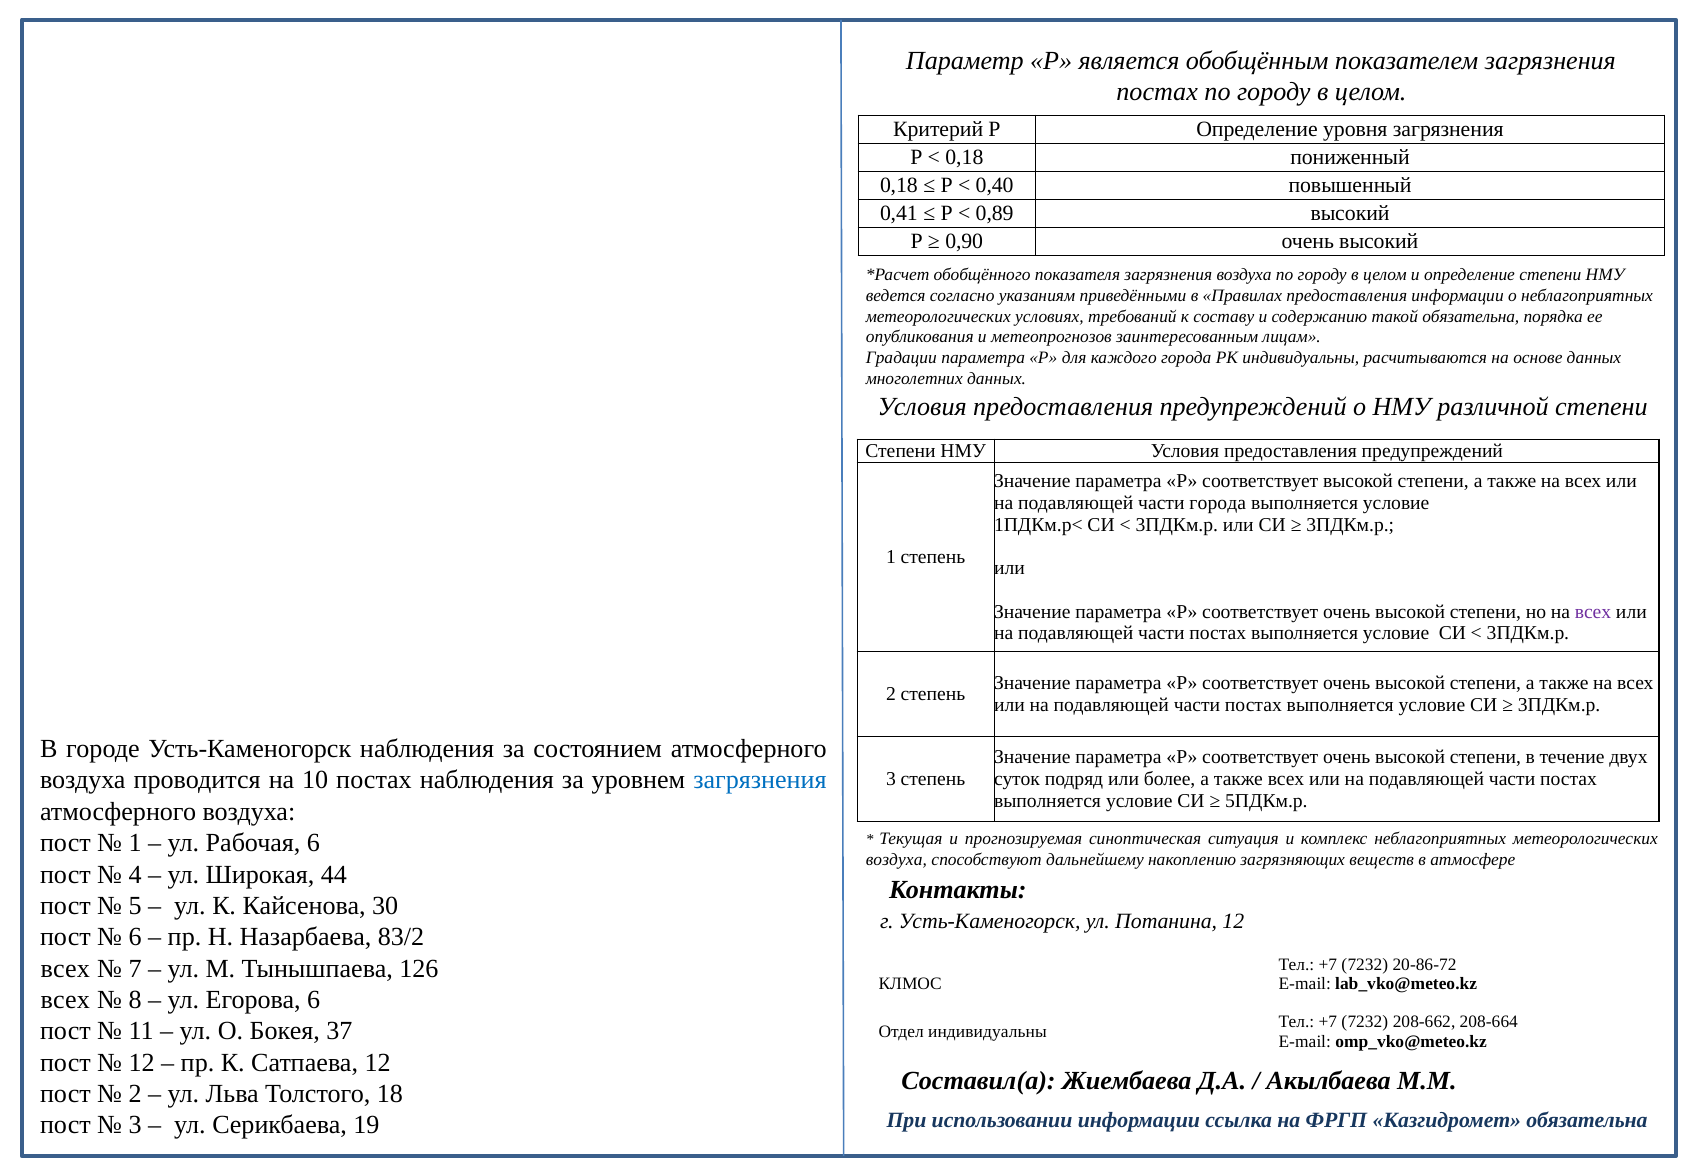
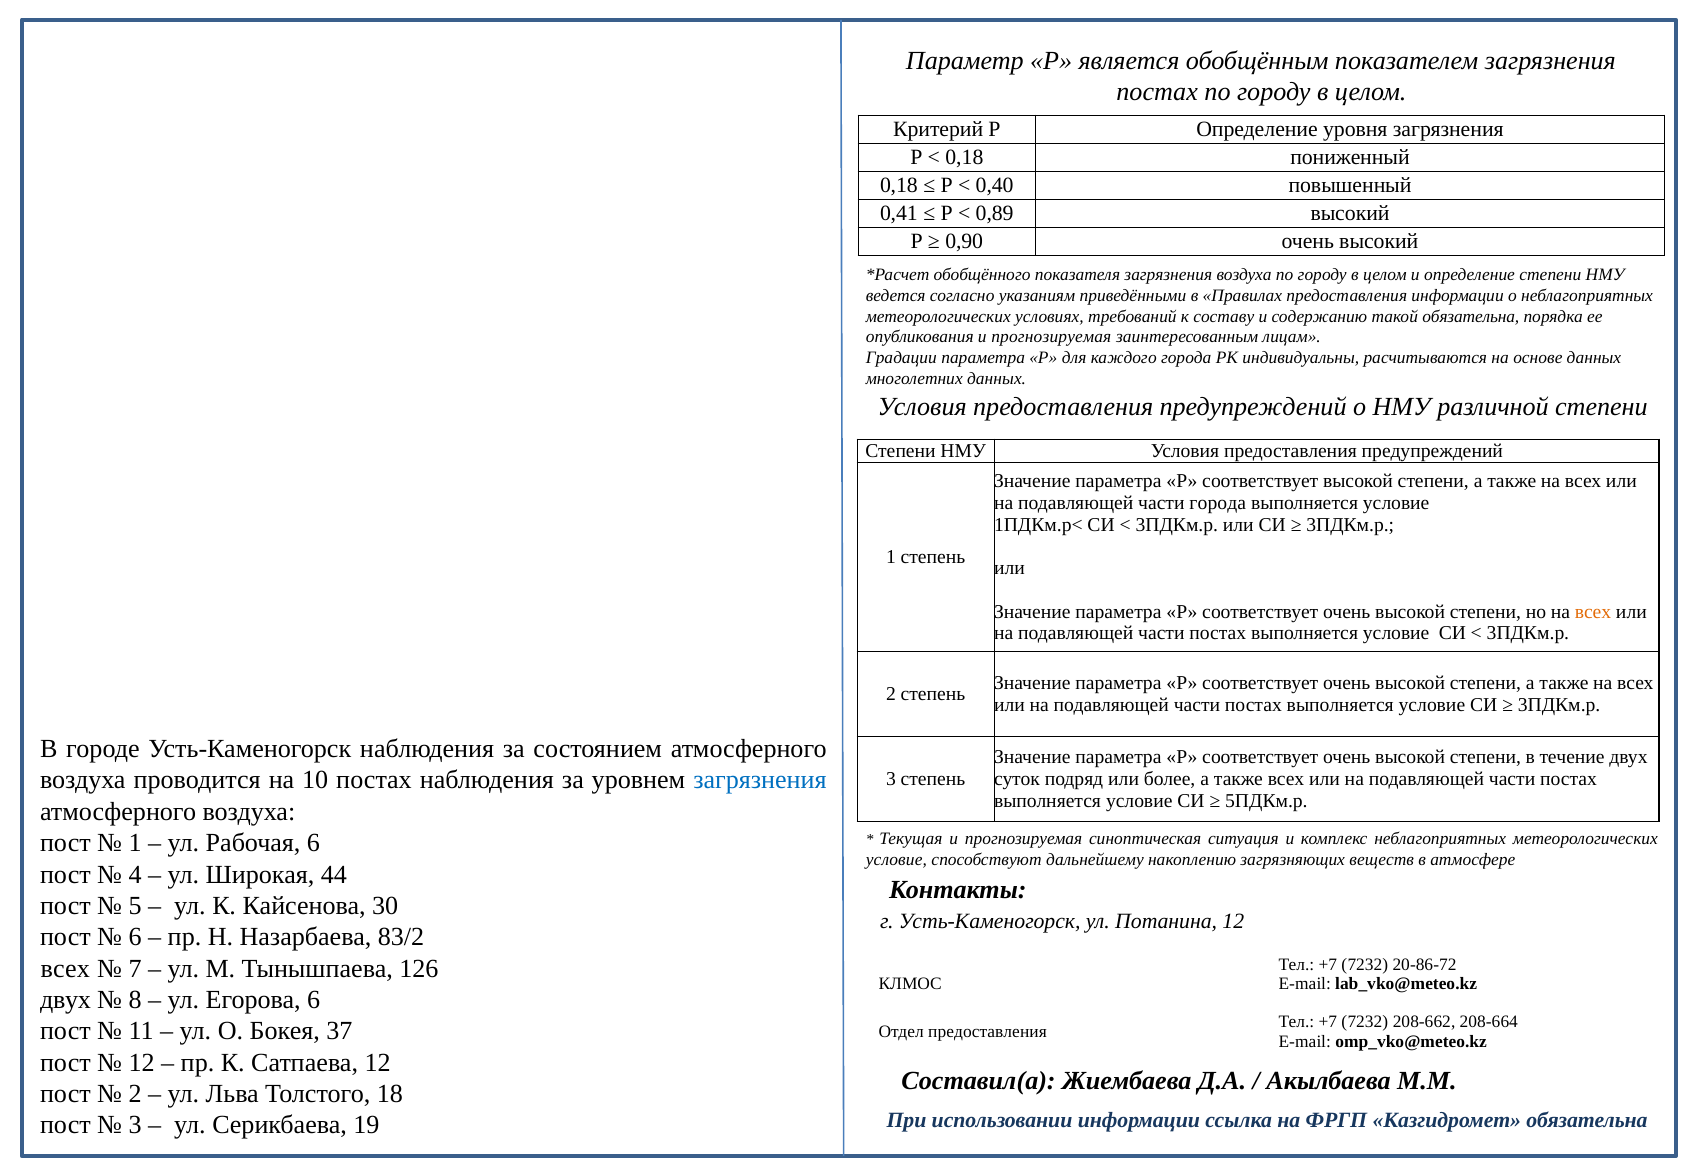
опубликования и метеопрогнозов: метеопрогнозов -> прогнозируемая
всех at (1593, 611) colour: purple -> orange
воздуха at (896, 860): воздуха -> условие
всех at (65, 999): всех -> двух
Отдел индивидуальны: индивидуальны -> предоставления
